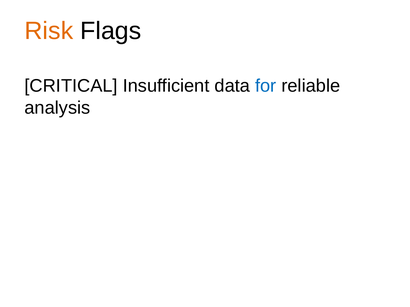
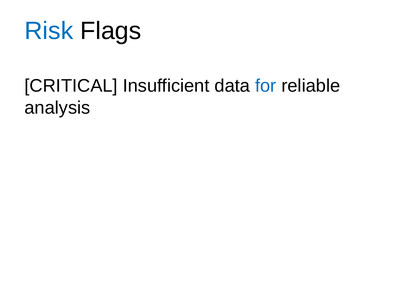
Risk colour: orange -> blue
